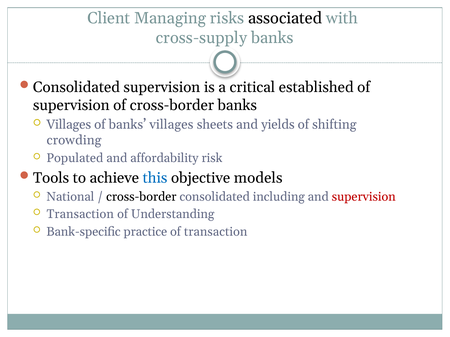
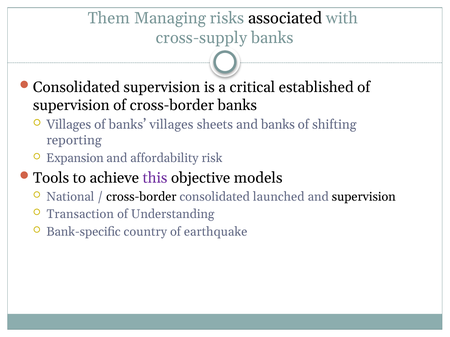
Client: Client -> Them
and yields: yields -> banks
crowding: crowding -> reporting
Populated: Populated -> Expansion
this colour: blue -> purple
including: including -> launched
supervision at (364, 197) colour: red -> black
practice: practice -> country
of transaction: transaction -> earthquake
